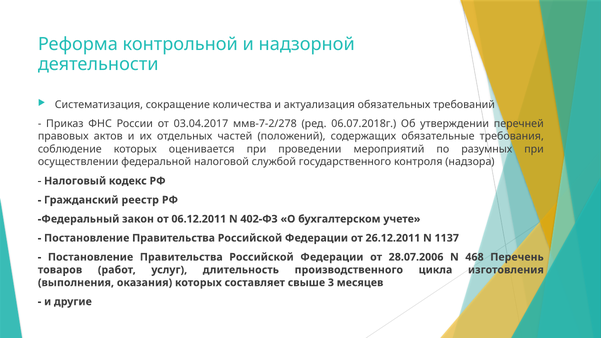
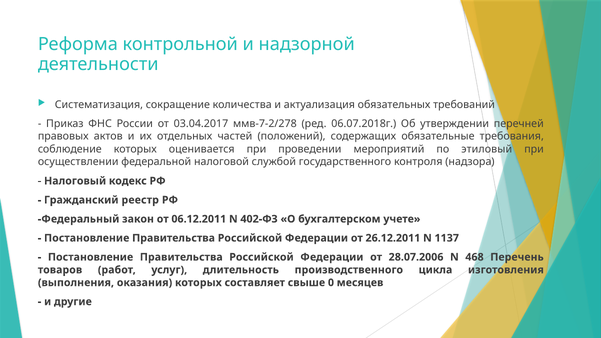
разумных: разумных -> этиловый
3: 3 -> 0
